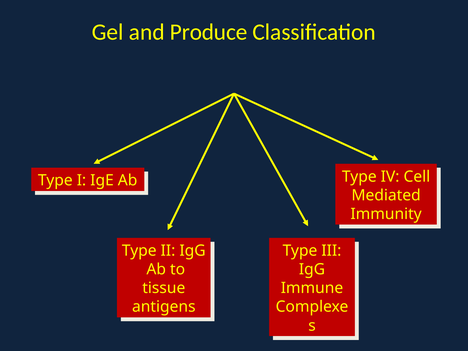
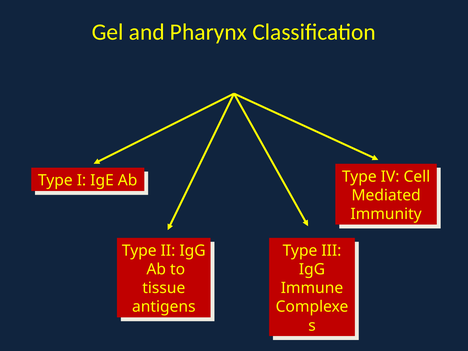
Produce: Produce -> Pharynx
